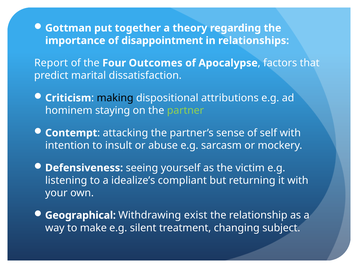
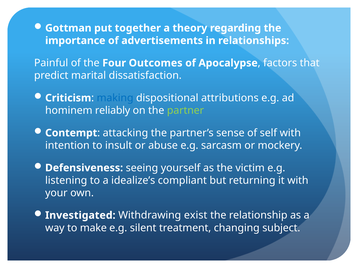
disappointment: disappointment -> advertisements
Report: Report -> Painful
making colour: black -> blue
staying: staying -> reliably
Geographical: Geographical -> Investigated
